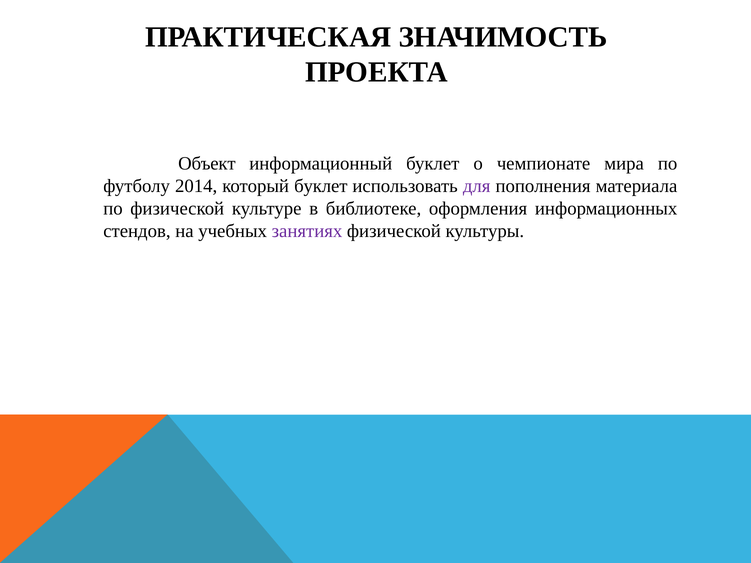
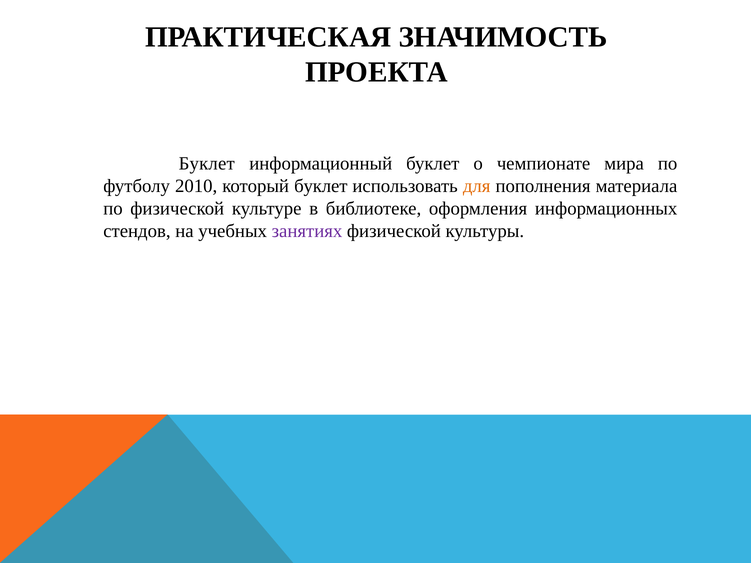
Объект at (207, 163): Объект -> Буклет
2014: 2014 -> 2010
для colour: purple -> orange
